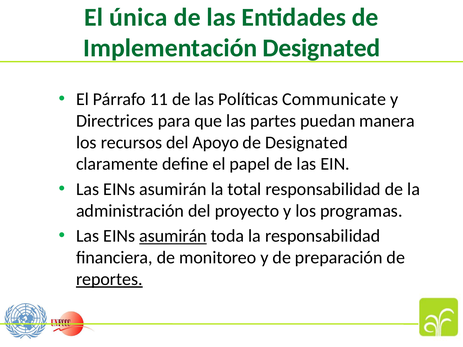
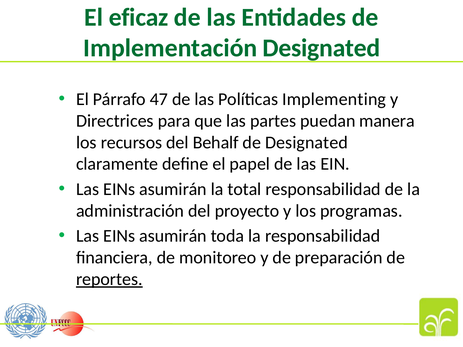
única: única -> eficaz
11: 11 -> 47
Communicate: Communicate -> Implementing
Apoyo: Apoyo -> Behalf
asumirán at (173, 236) underline: present -> none
